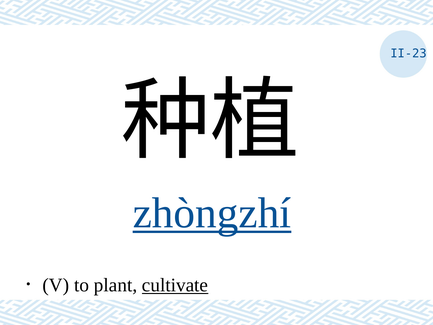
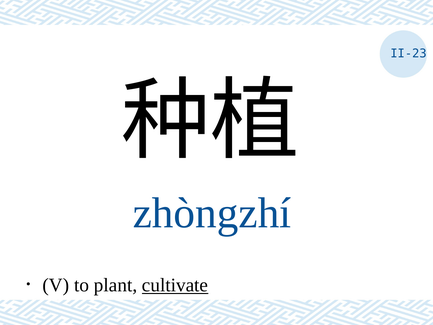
zhòngzhí underline: present -> none
